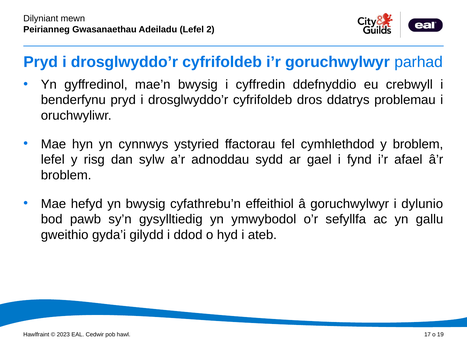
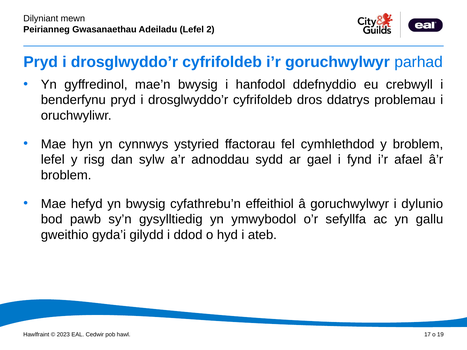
cyffredin: cyffredin -> hanfodol
